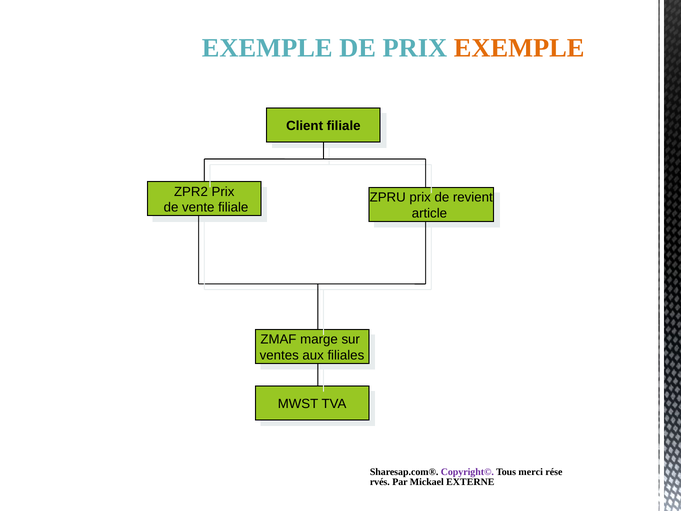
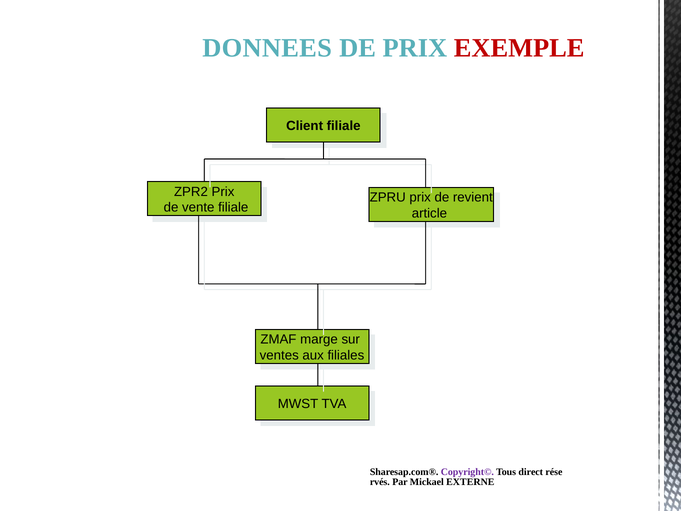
EXEMPLE at (267, 48): EXEMPLE -> DONNEES
EXEMPLE at (519, 48) colour: orange -> red
merci: merci -> direct
